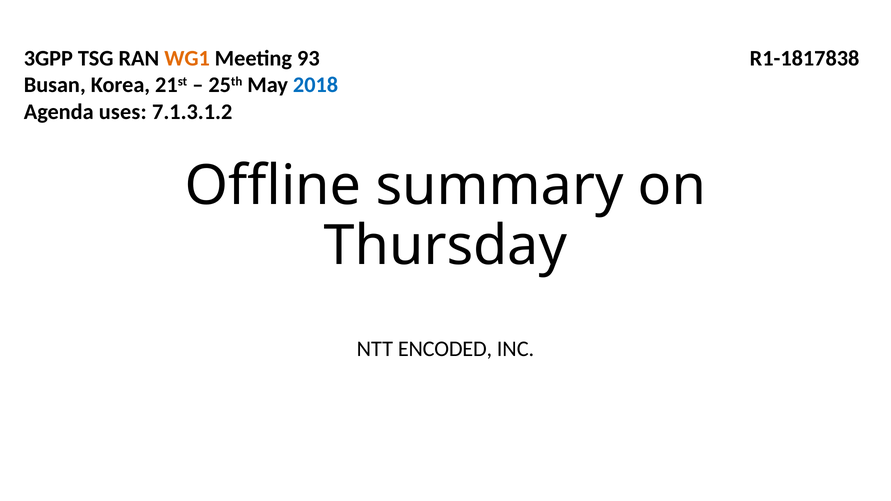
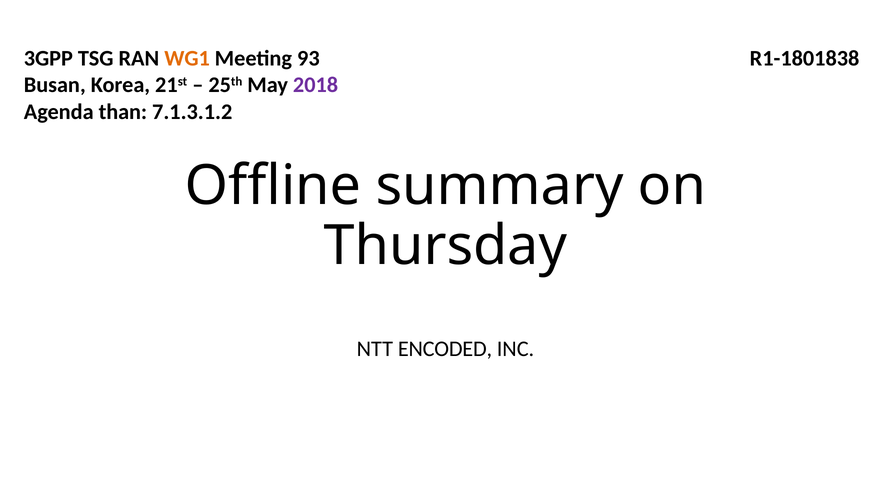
R1-1817838: R1-1817838 -> R1-1801838
2018 colour: blue -> purple
uses: uses -> than
